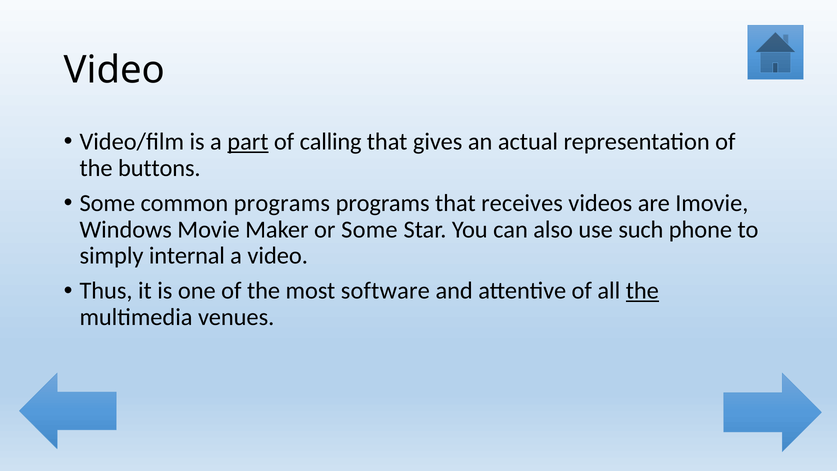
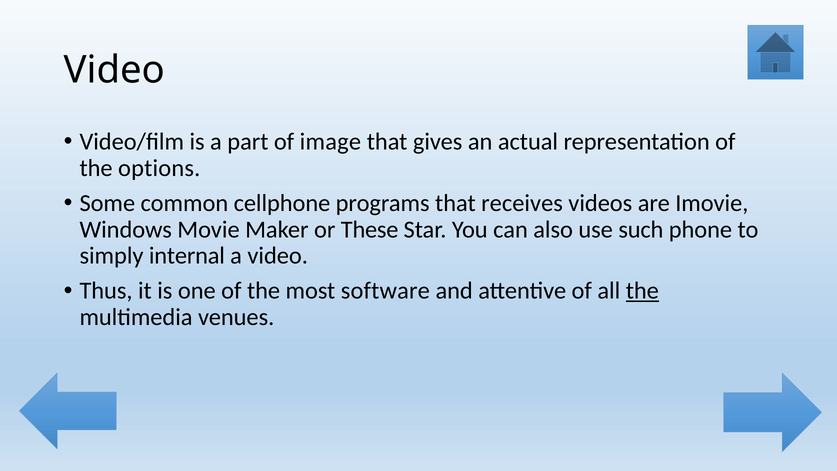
part underline: present -> none
calling: calling -> image
buttons: buttons -> options
common programs: programs -> cellphone
or Some: Some -> These
